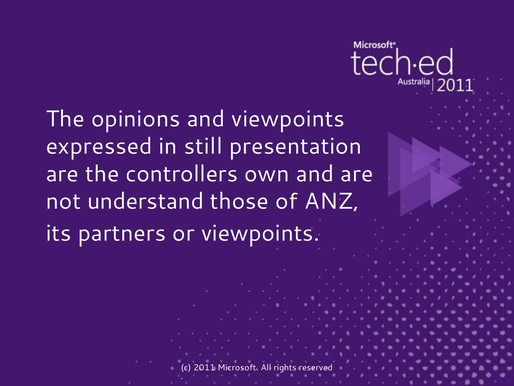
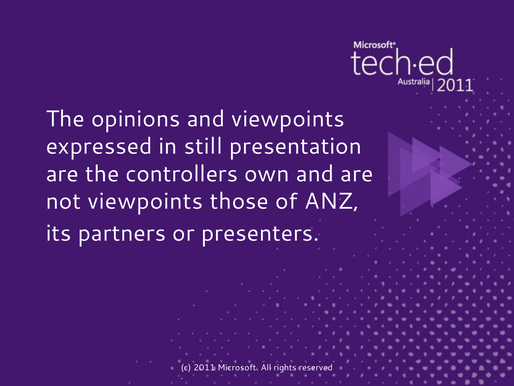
not understand: understand -> viewpoints
or viewpoints: viewpoints -> presenters
